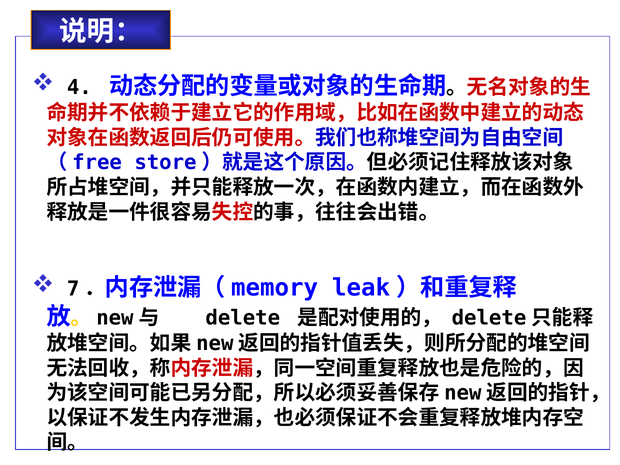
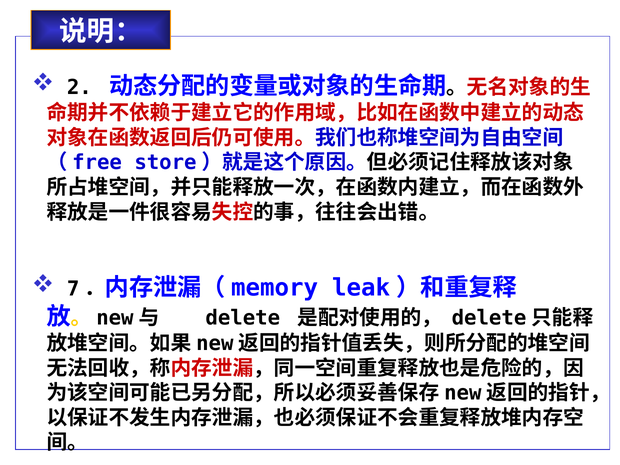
4: 4 -> 2
